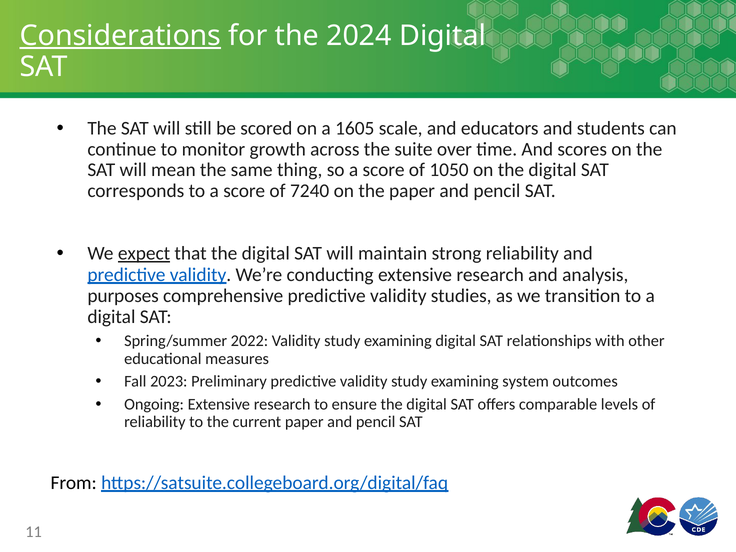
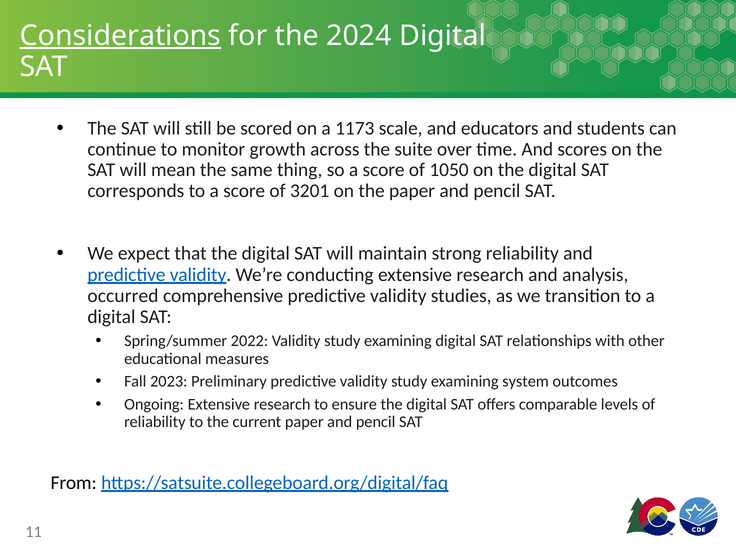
1605: 1605 -> 1173
7240: 7240 -> 3201
expect underline: present -> none
purposes: purposes -> occurred
